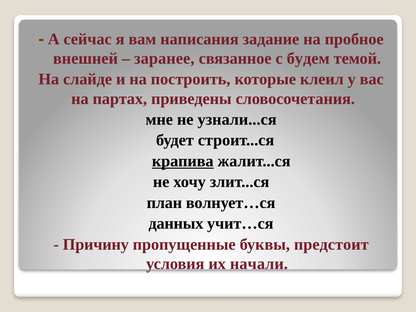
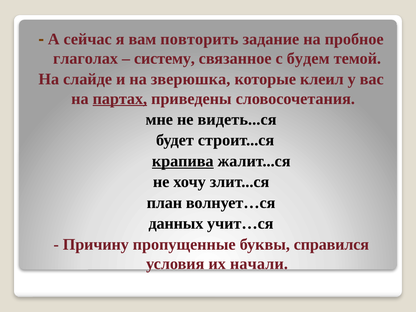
написания: написания -> повторить
внешней: внешней -> глаголах
заранее: заранее -> систему
построить: построить -> зверюшка
партах underline: none -> present
узнали...ся: узнали...ся -> видеть...ся
предстоит: предстоит -> справился
